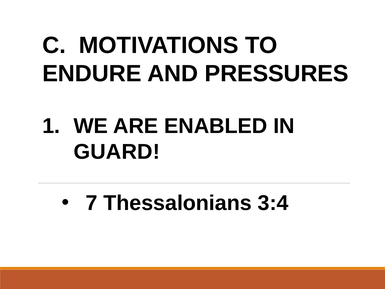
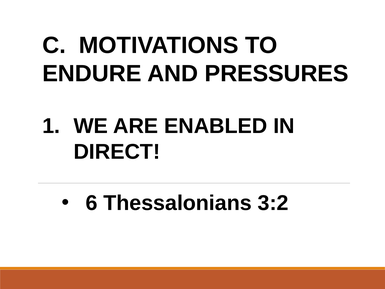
GUARD: GUARD -> DIRECT
7: 7 -> 6
3:4: 3:4 -> 3:2
